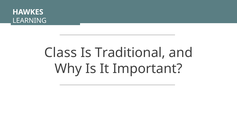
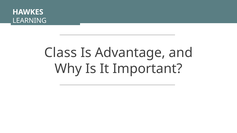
Traditional: Traditional -> Advantage
